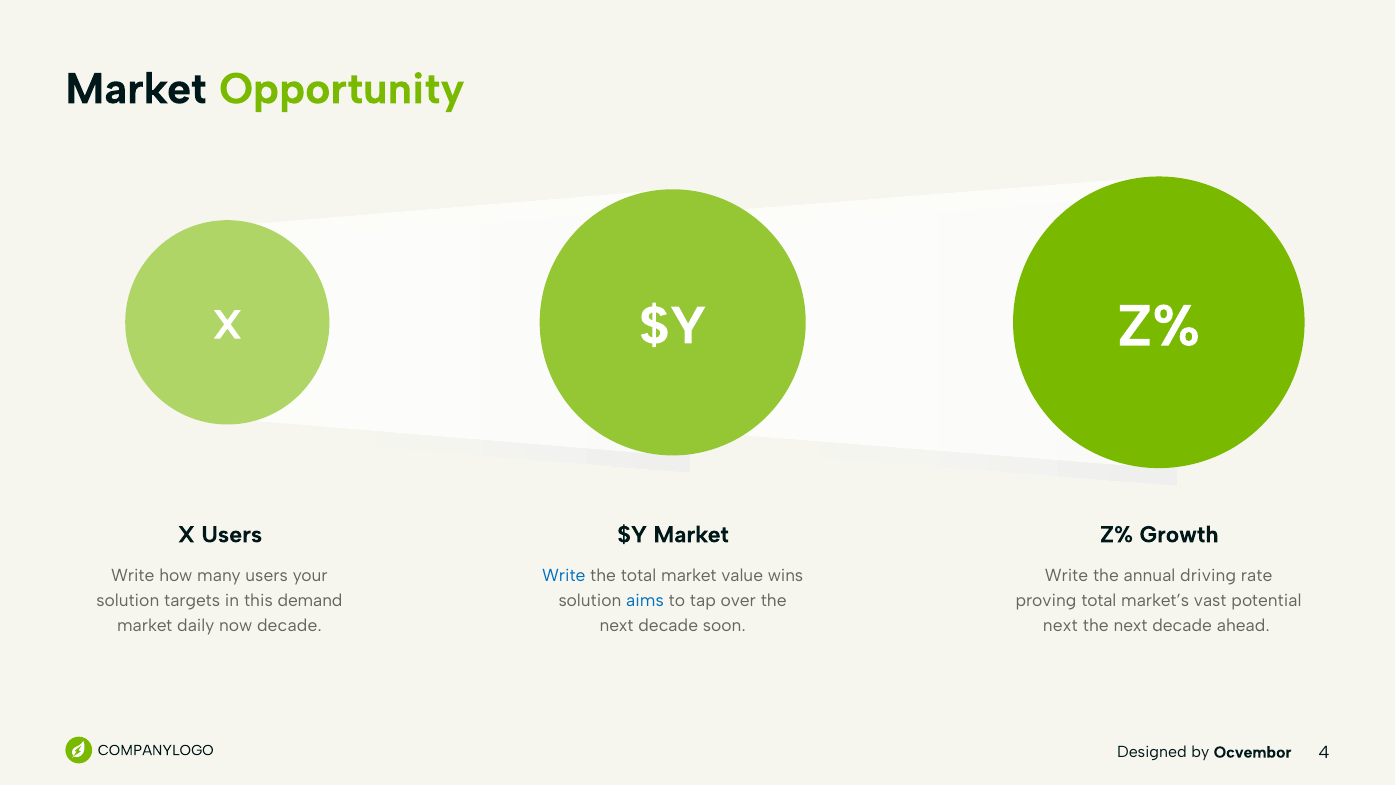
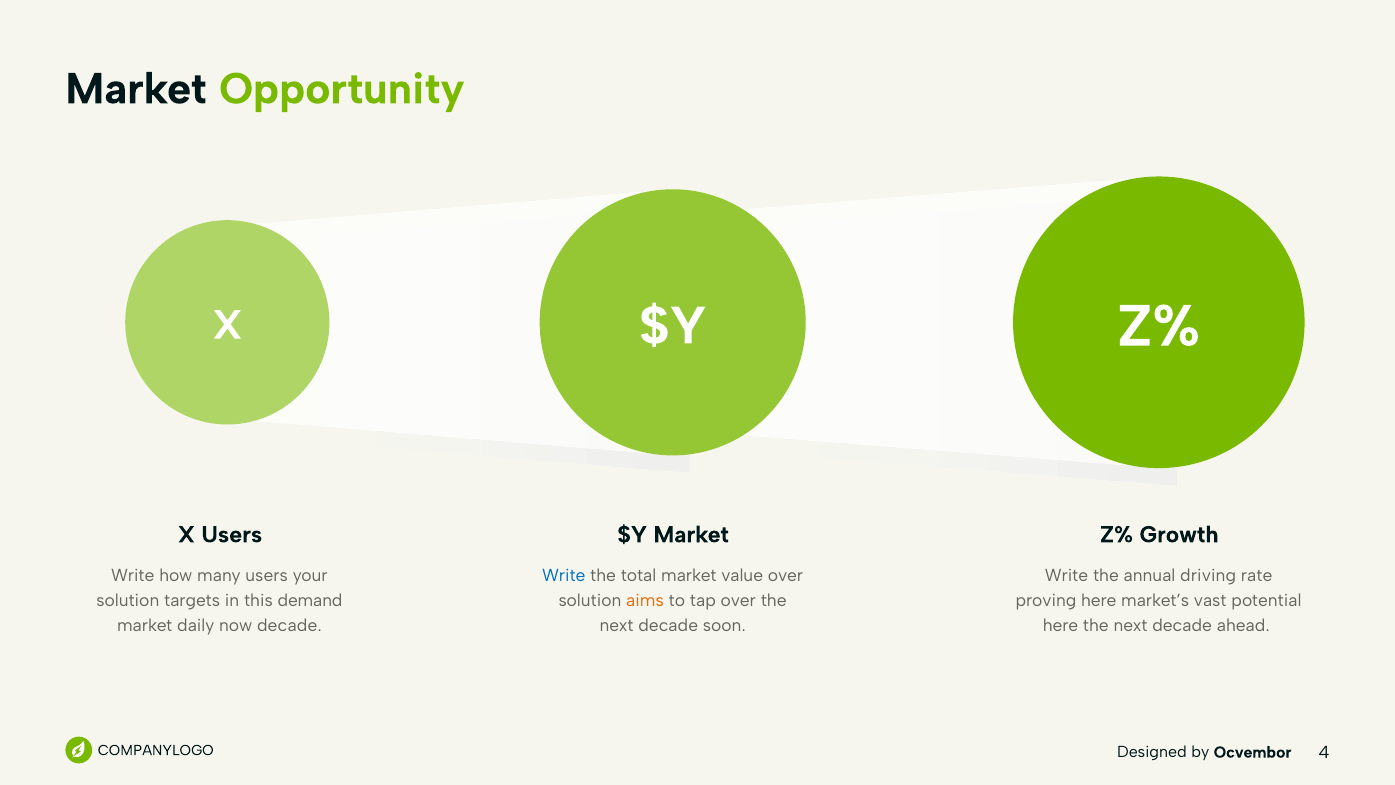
value wins: wins -> over
aims colour: blue -> orange
proving total: total -> here
next at (1060, 626): next -> here
